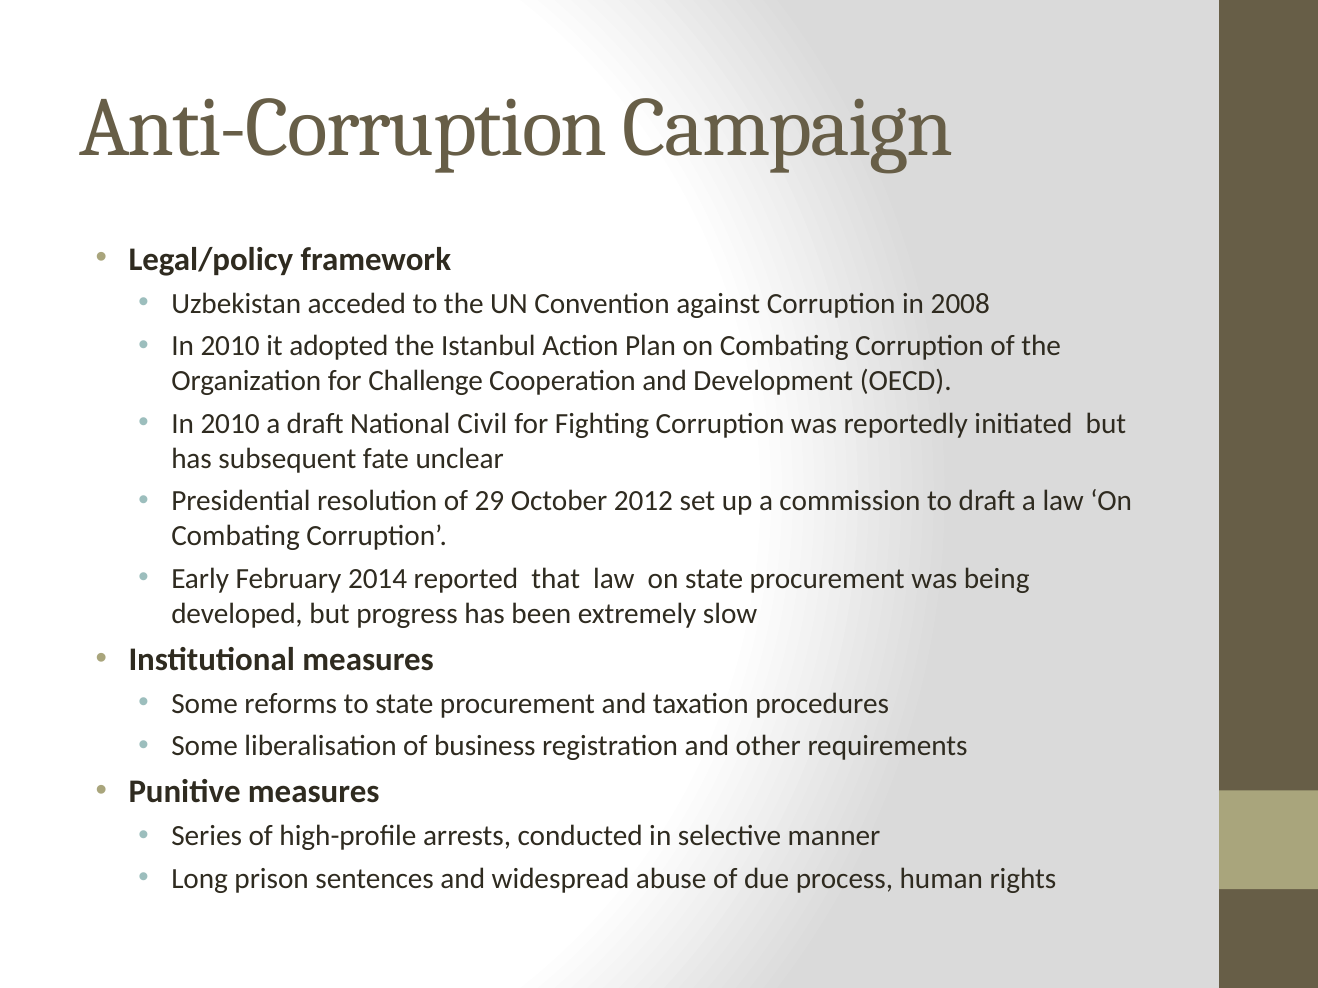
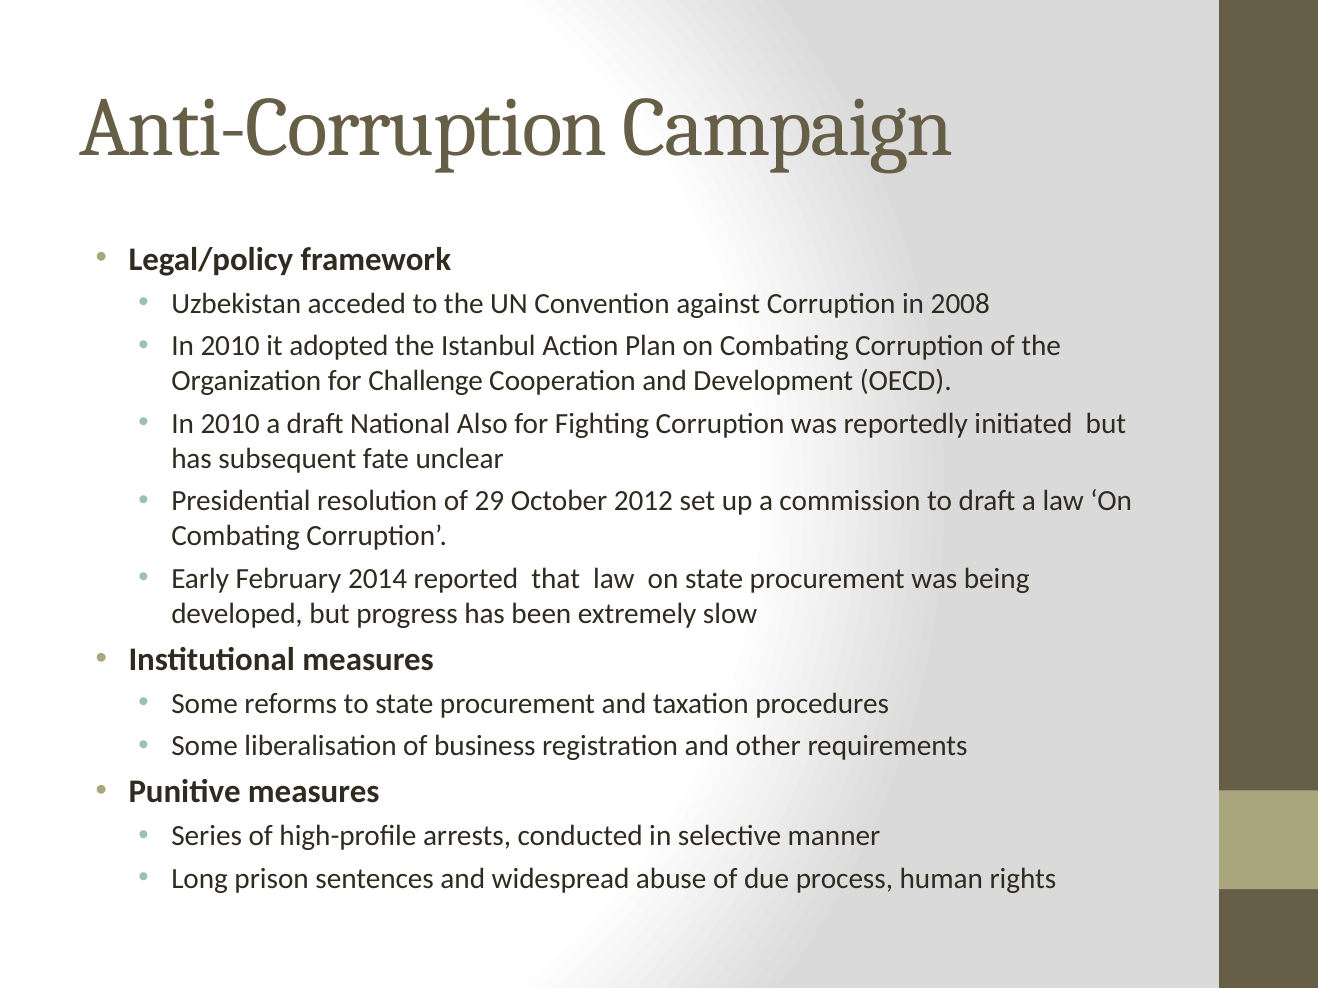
Civil: Civil -> Also
